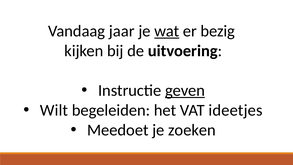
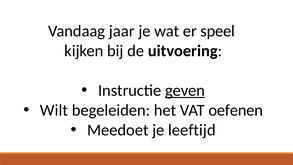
wat underline: present -> none
bezig: bezig -> speel
ideetjes: ideetjes -> oefenen
zoeken: zoeken -> leeftijd
